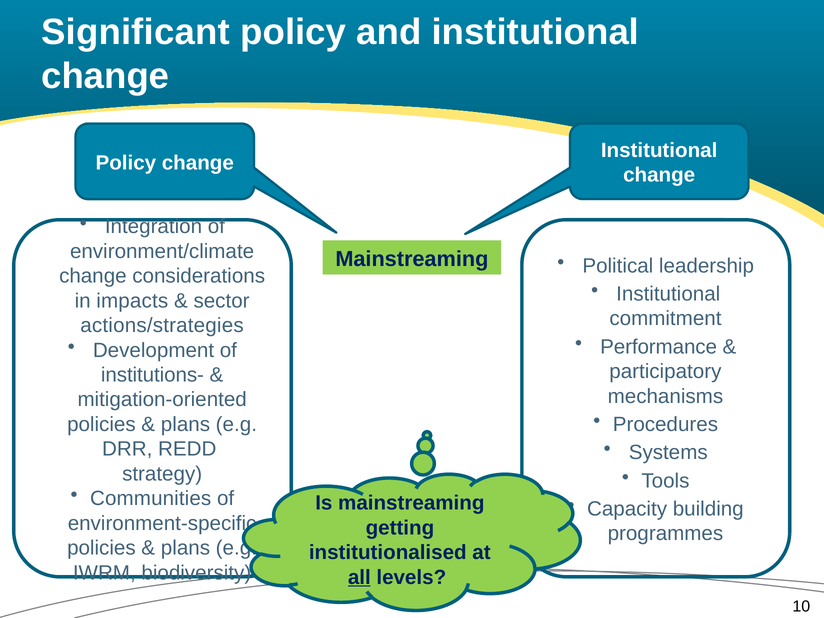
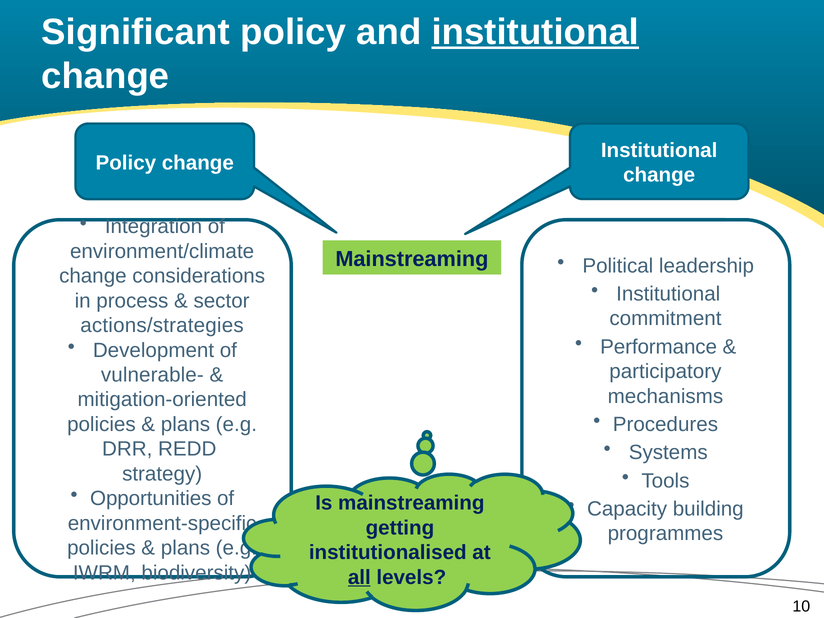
institutional at (535, 32) underline: none -> present
impacts: impacts -> process
institutions-: institutions- -> vulnerable-
Communities: Communities -> Opportunities
